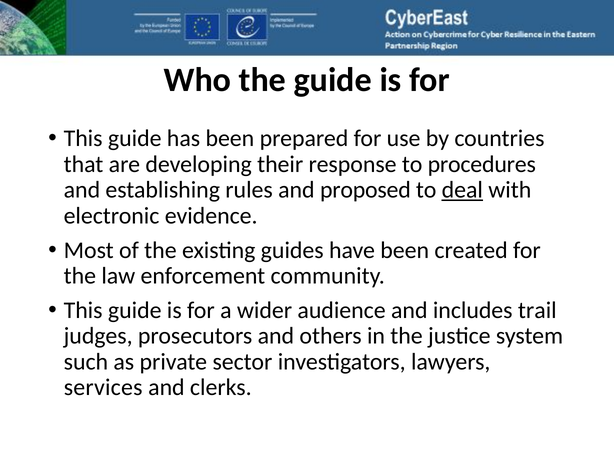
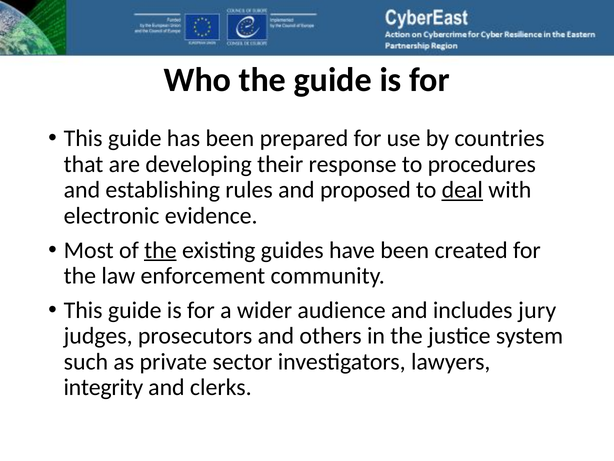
the at (160, 250) underline: none -> present
trail: trail -> jury
services: services -> integrity
